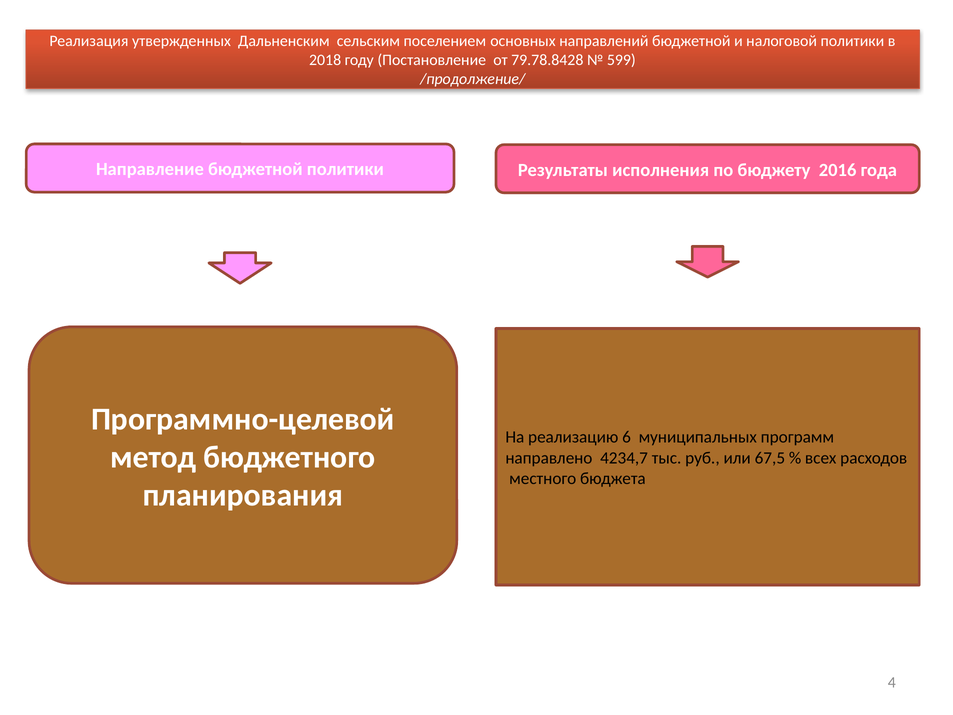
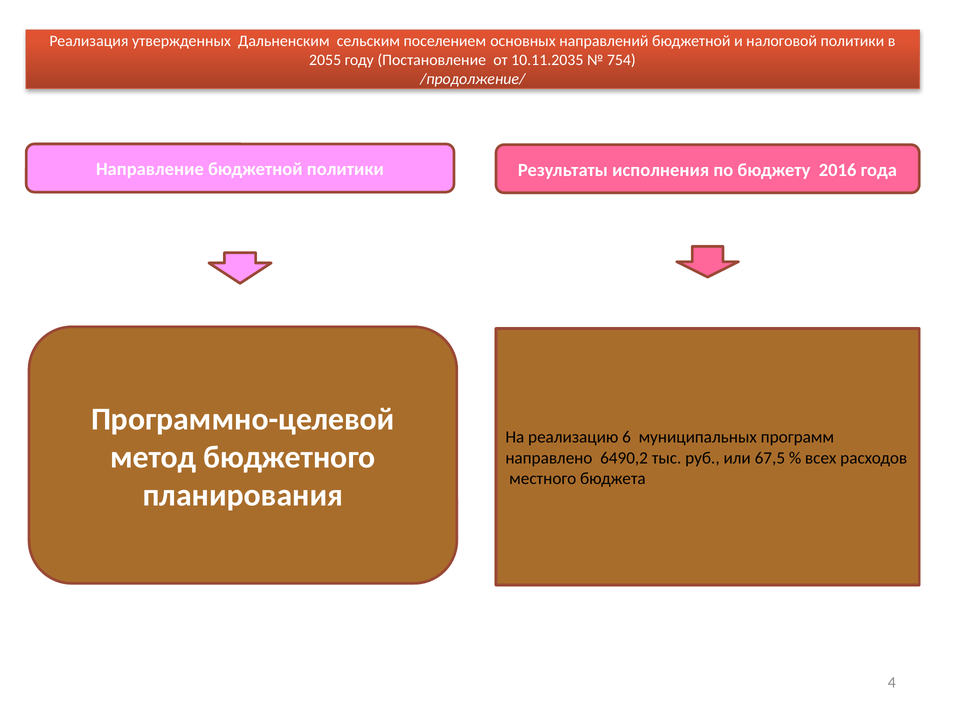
2018: 2018 -> 2055
79.78.8428: 79.78.8428 -> 10.11.2035
599: 599 -> 754
4234,7: 4234,7 -> 6490,2
